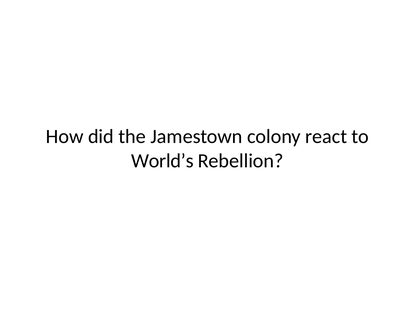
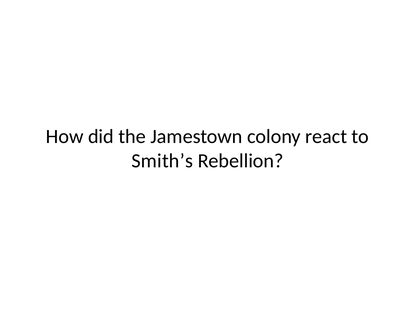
World’s: World’s -> Smith’s
